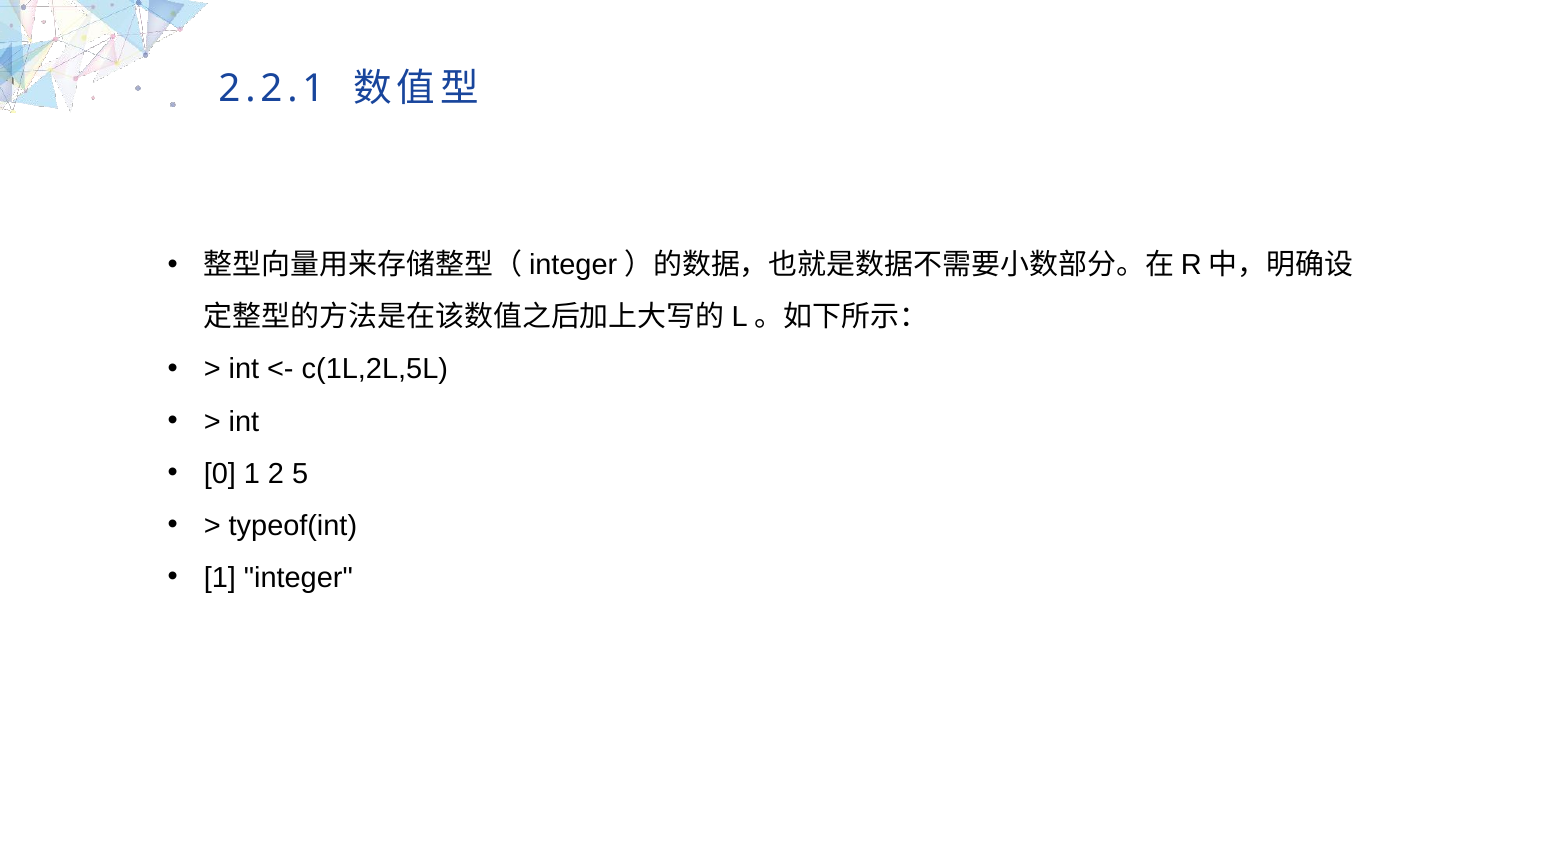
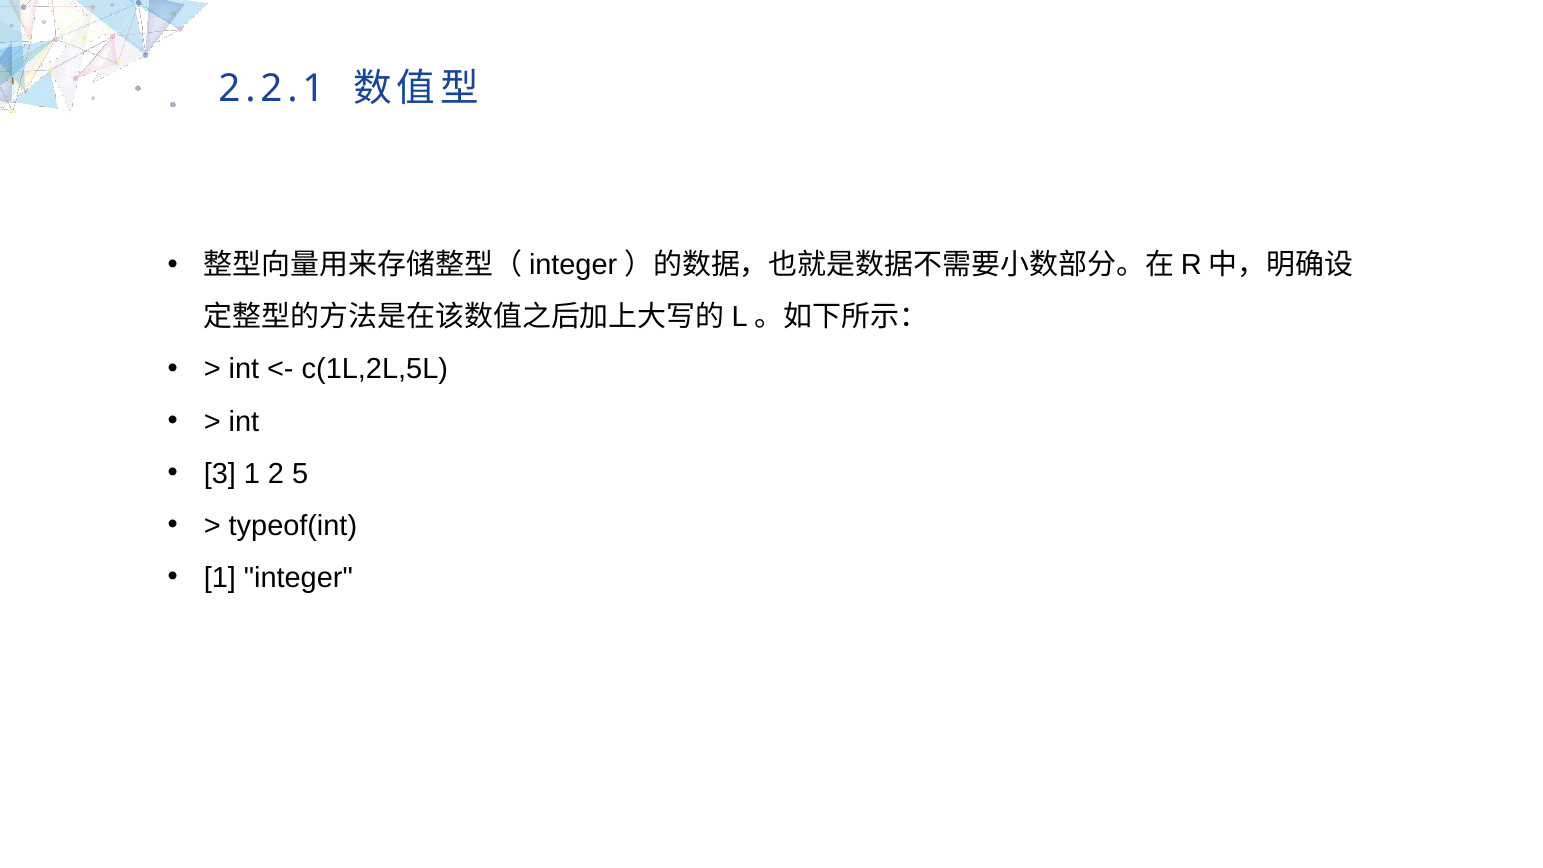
0: 0 -> 3
